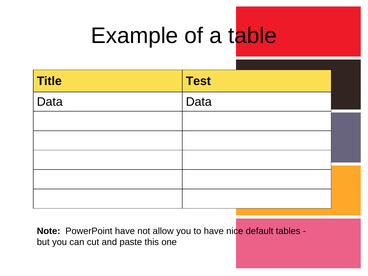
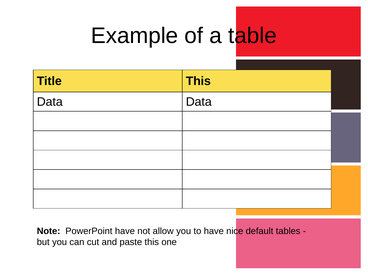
Title Test: Test -> This
